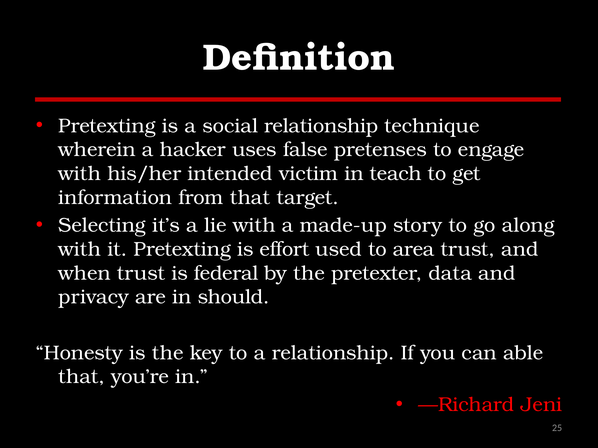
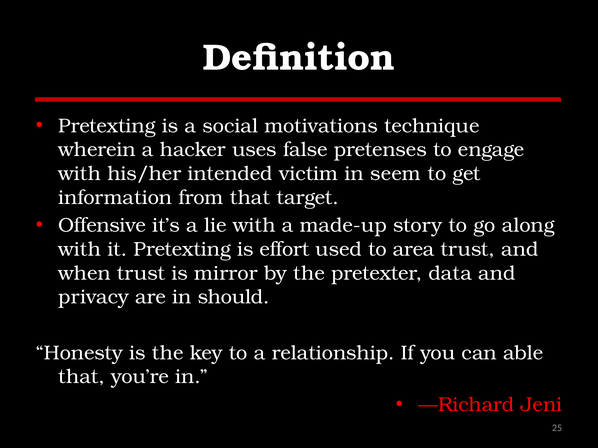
social relationship: relationship -> motivations
teach: teach -> seem
Selecting: Selecting -> Offensive
federal: federal -> mirror
